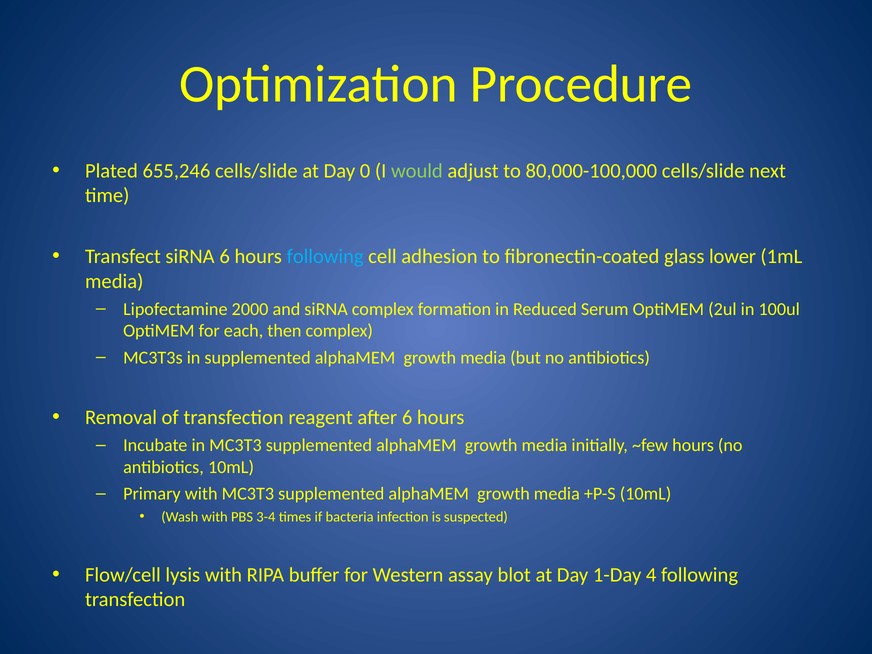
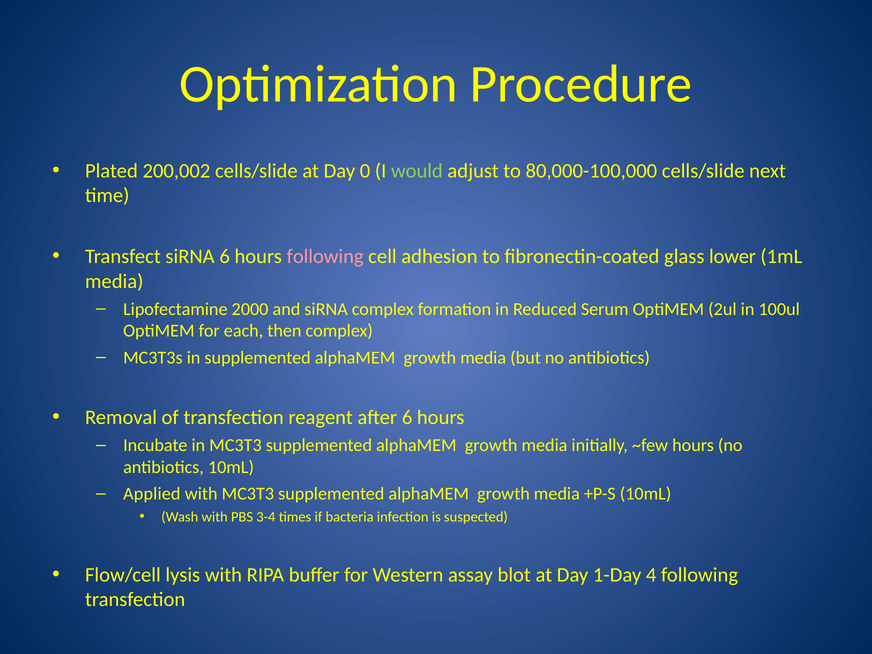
655,246: 655,246 -> 200,002
following at (325, 257) colour: light blue -> pink
Primary: Primary -> Applied
